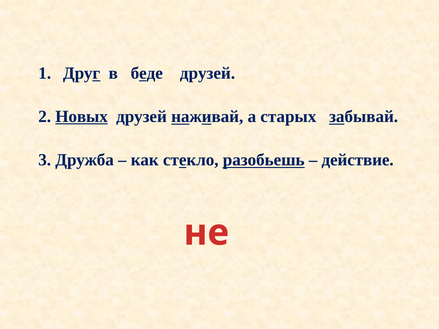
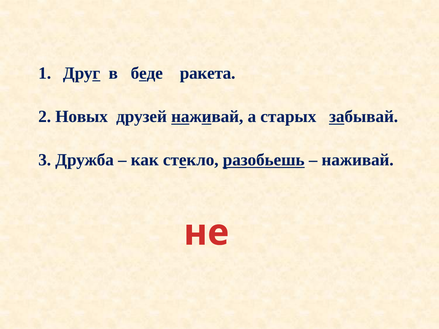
беде друзей: друзей -> ракета
Новых underline: present -> none
действие at (358, 160): действие -> наживай
